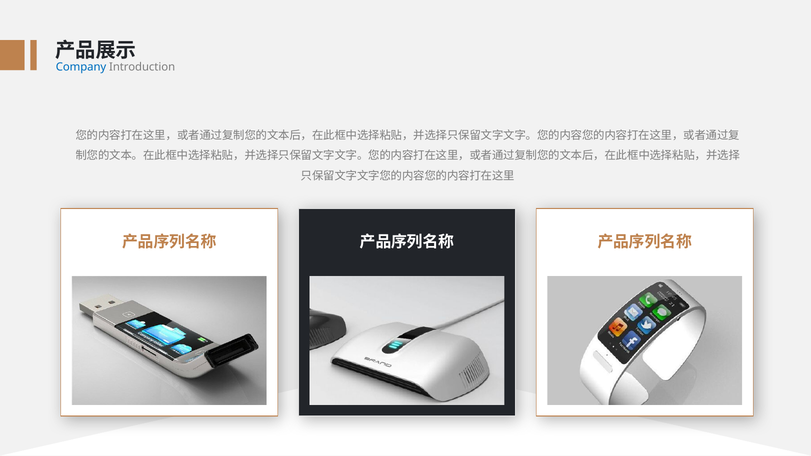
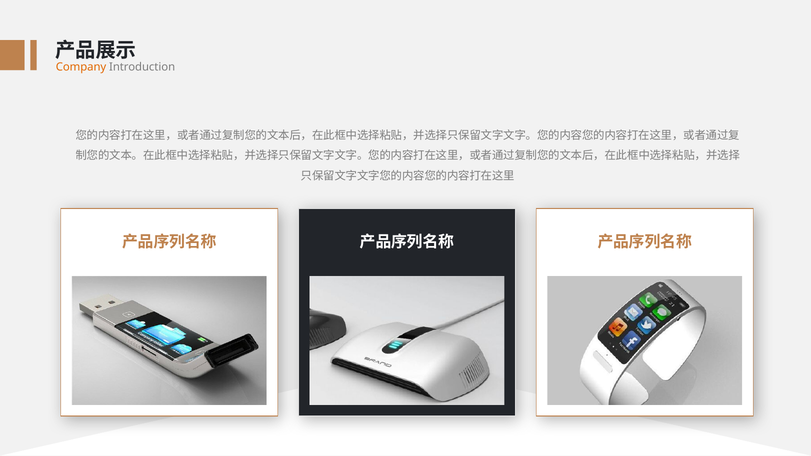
Company colour: blue -> orange
